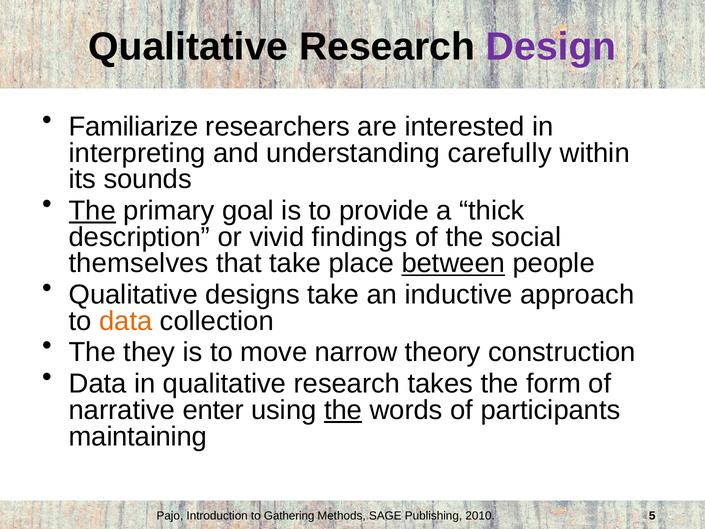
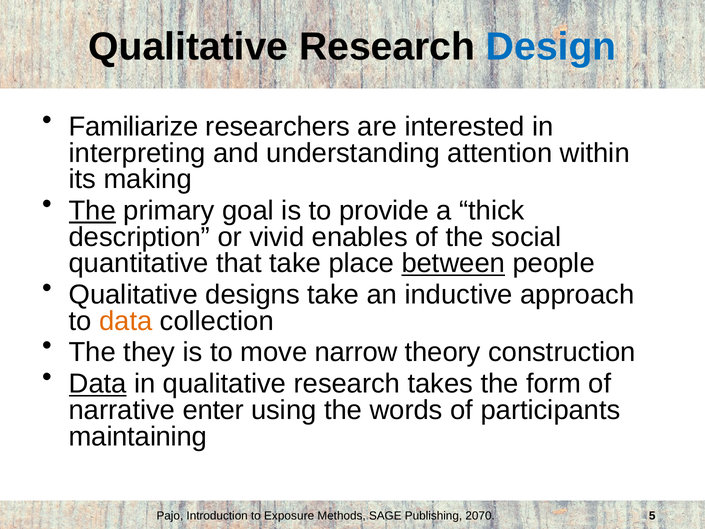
Design colour: purple -> blue
carefully: carefully -> attention
sounds: sounds -> making
findings: findings -> enables
themselves: themselves -> quantitative
Data at (98, 384) underline: none -> present
the at (343, 410) underline: present -> none
Gathering: Gathering -> Exposure
2010: 2010 -> 2070
